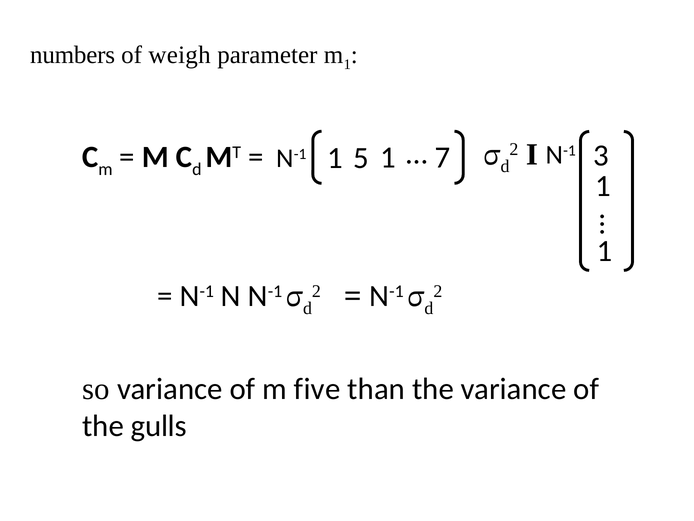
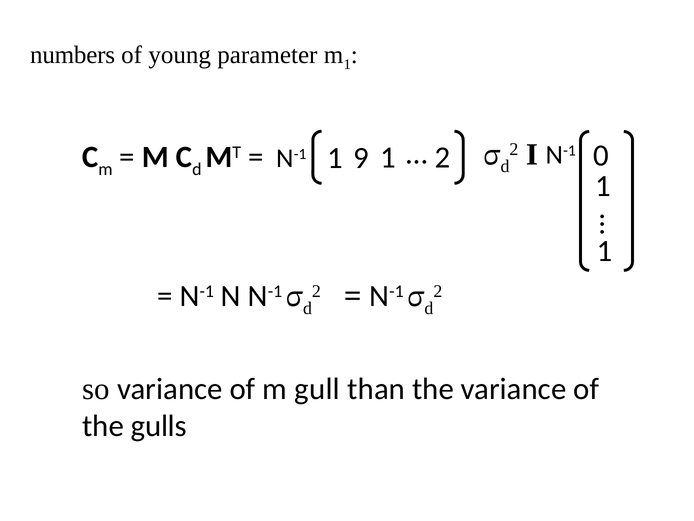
weigh: weigh -> young
5: 5 -> 9
7 at (443, 158): 7 -> 2
3: 3 -> 0
five: five -> gull
